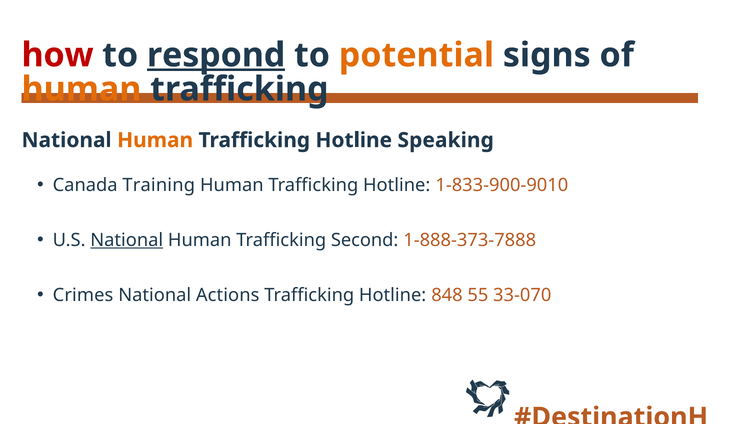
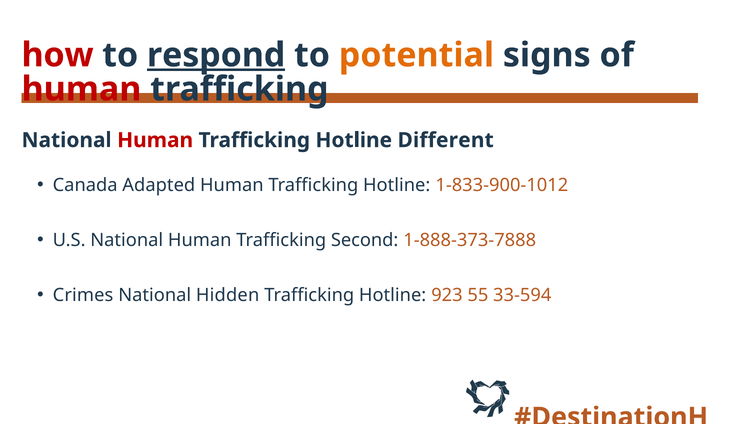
human at (81, 89) colour: orange -> red
Human at (155, 140) colour: orange -> red
Speaking: Speaking -> Different
Training: Training -> Adapted
1-833-900-9010: 1-833-900-9010 -> 1-833-900-1012
National at (127, 240) underline: present -> none
Actions: Actions -> Hidden
848: 848 -> 923
33-070: 33-070 -> 33-594
